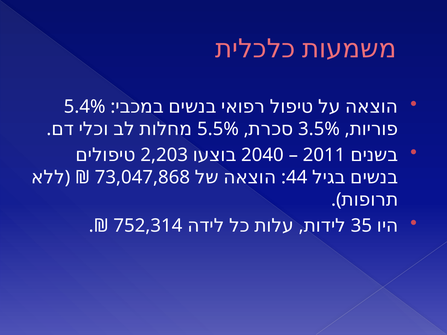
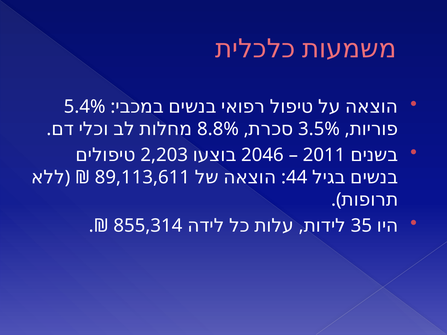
5.5%: 5.5% -> 8.8%
2040: 2040 -> 2046
73,047,868: 73,047,868 -> 89,113,611
752,314: 752,314 -> 855,314
